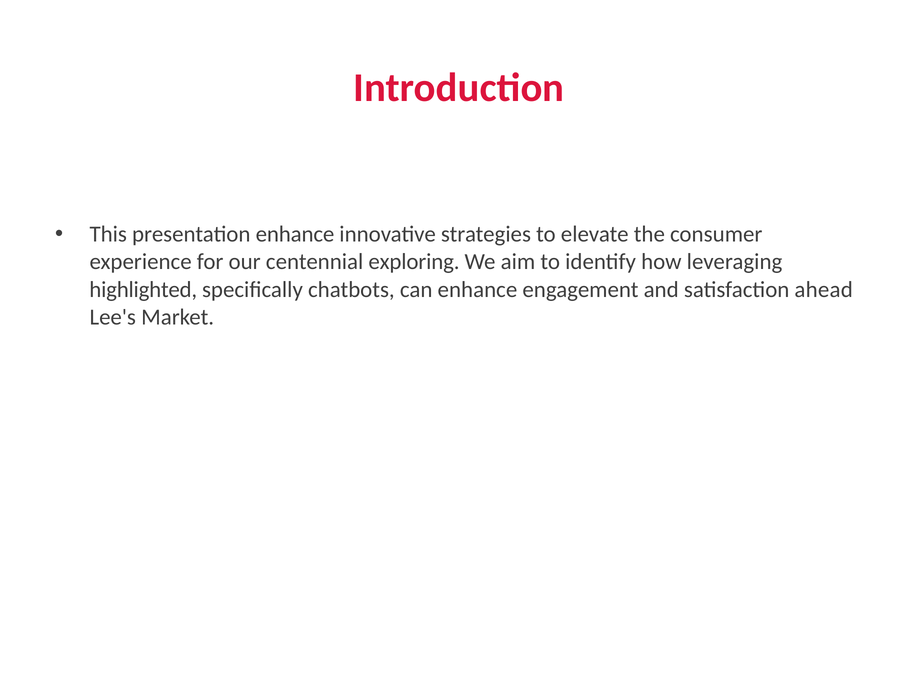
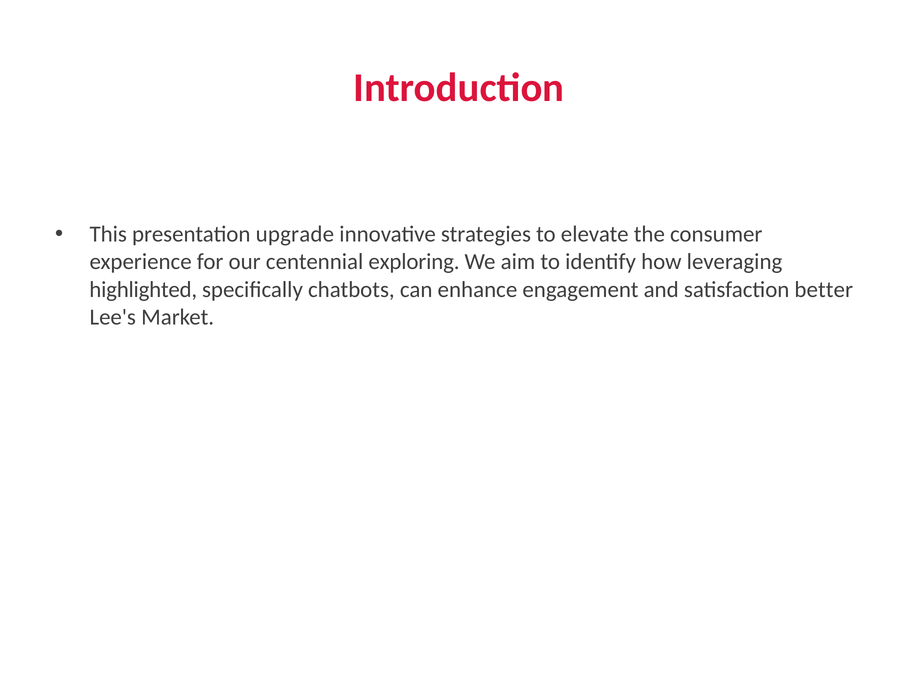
presentation enhance: enhance -> upgrade
ahead: ahead -> better
